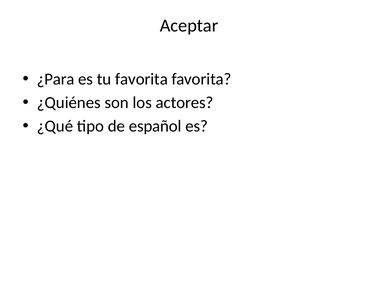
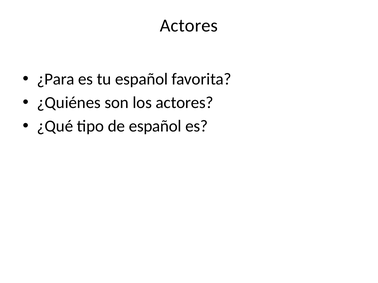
Aceptar at (189, 26): Aceptar -> Actores
tu favorita: favorita -> español
